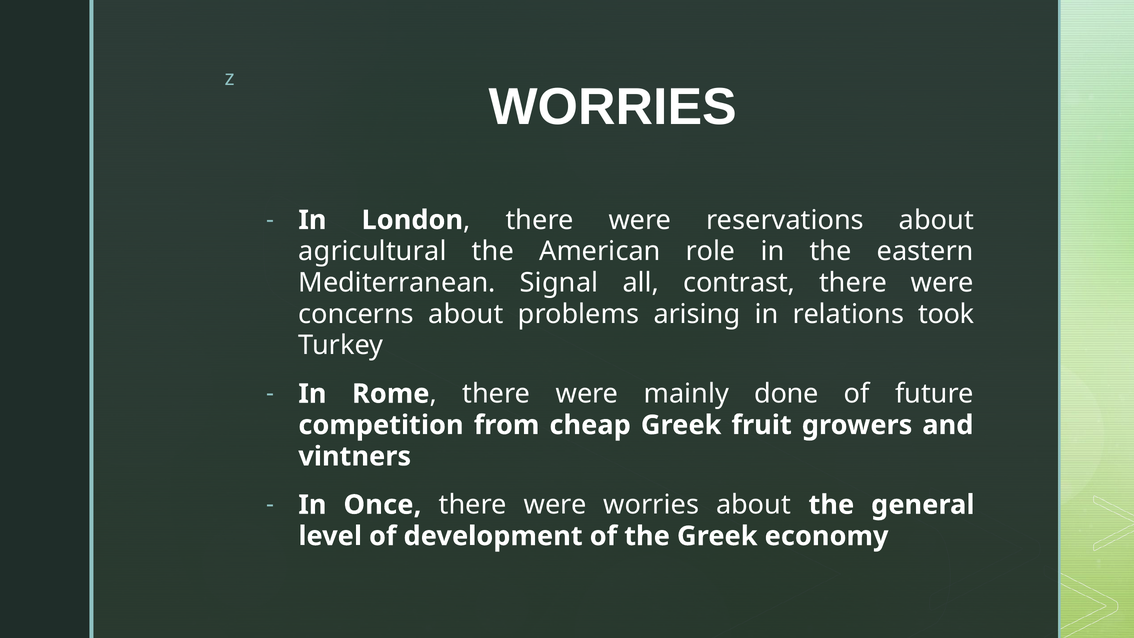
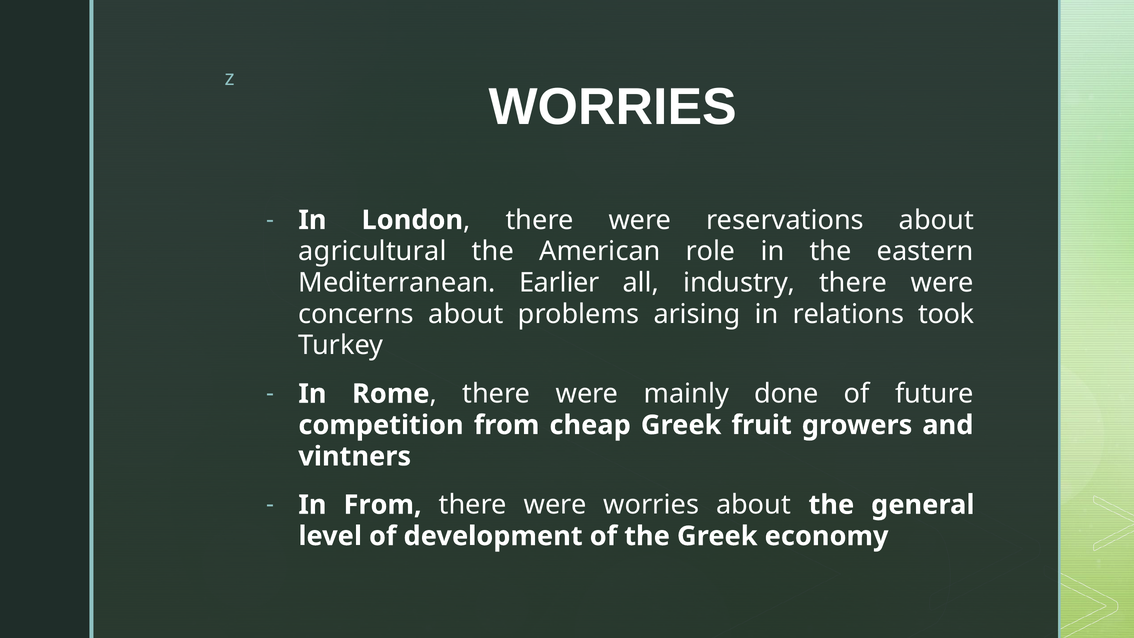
Signal: Signal -> Earlier
contrast: contrast -> industry
In Once: Once -> From
